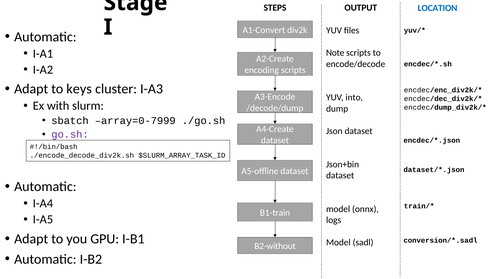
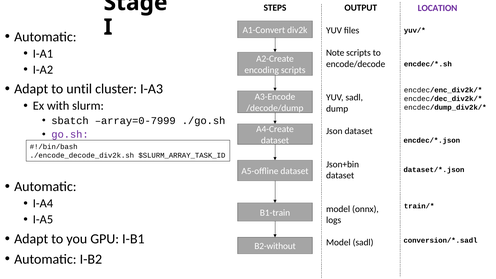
LOCATION colour: blue -> purple
keys: keys -> until
YUV into: into -> sadl
